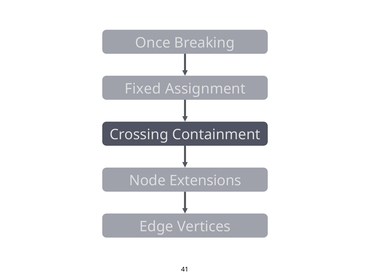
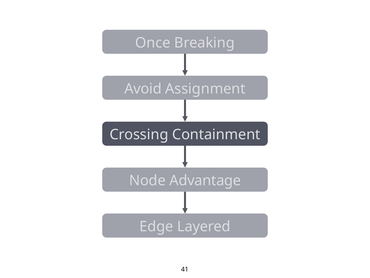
Fixed: Fixed -> Avoid
Extensions: Extensions -> Advantage
Vertices: Vertices -> Layered
